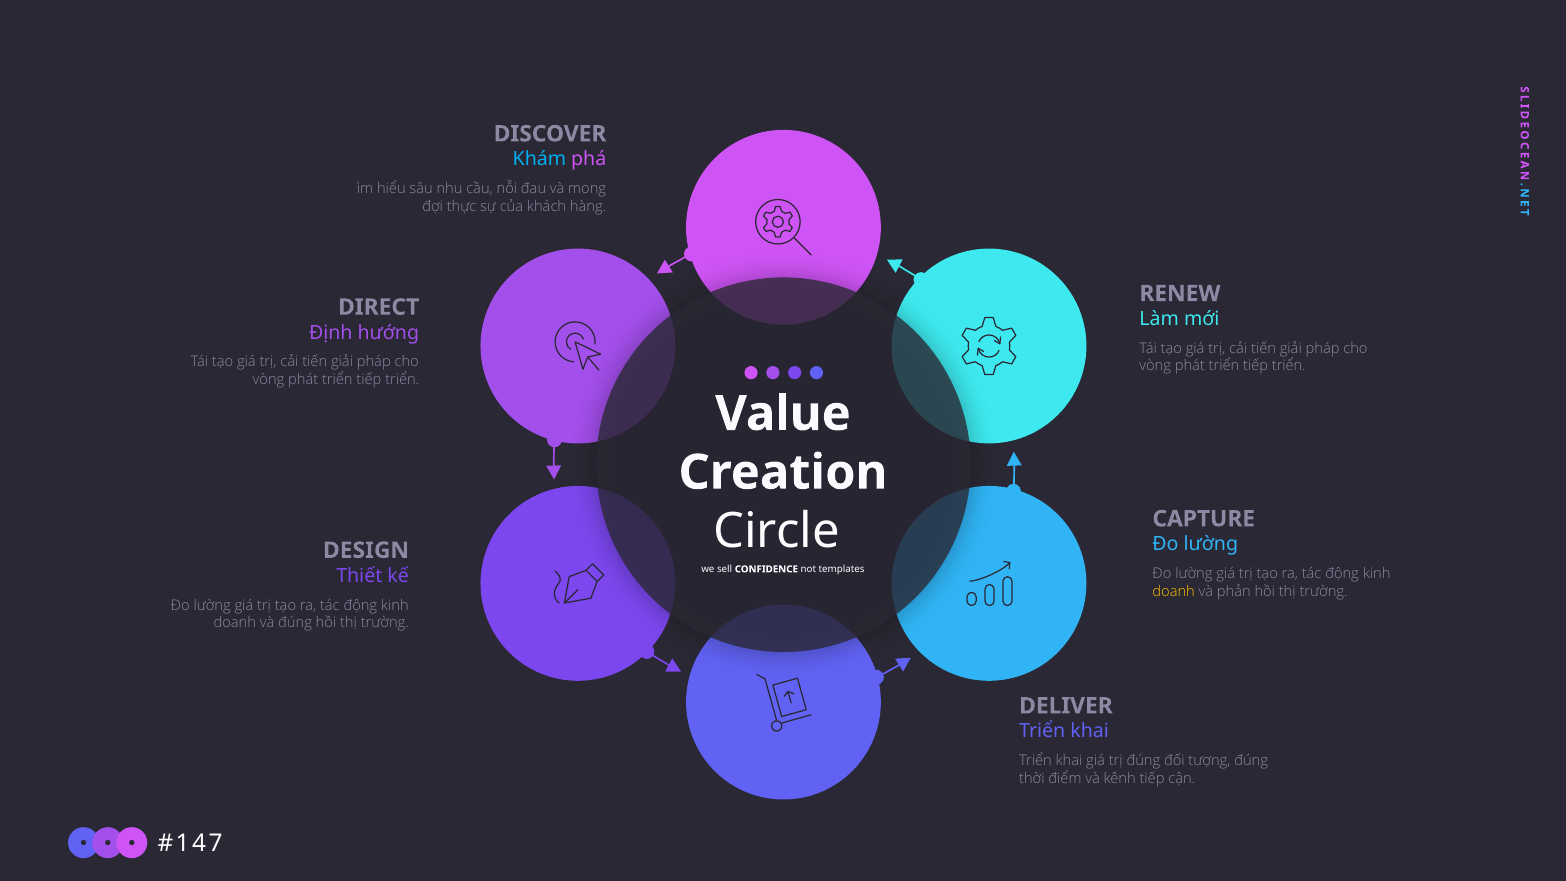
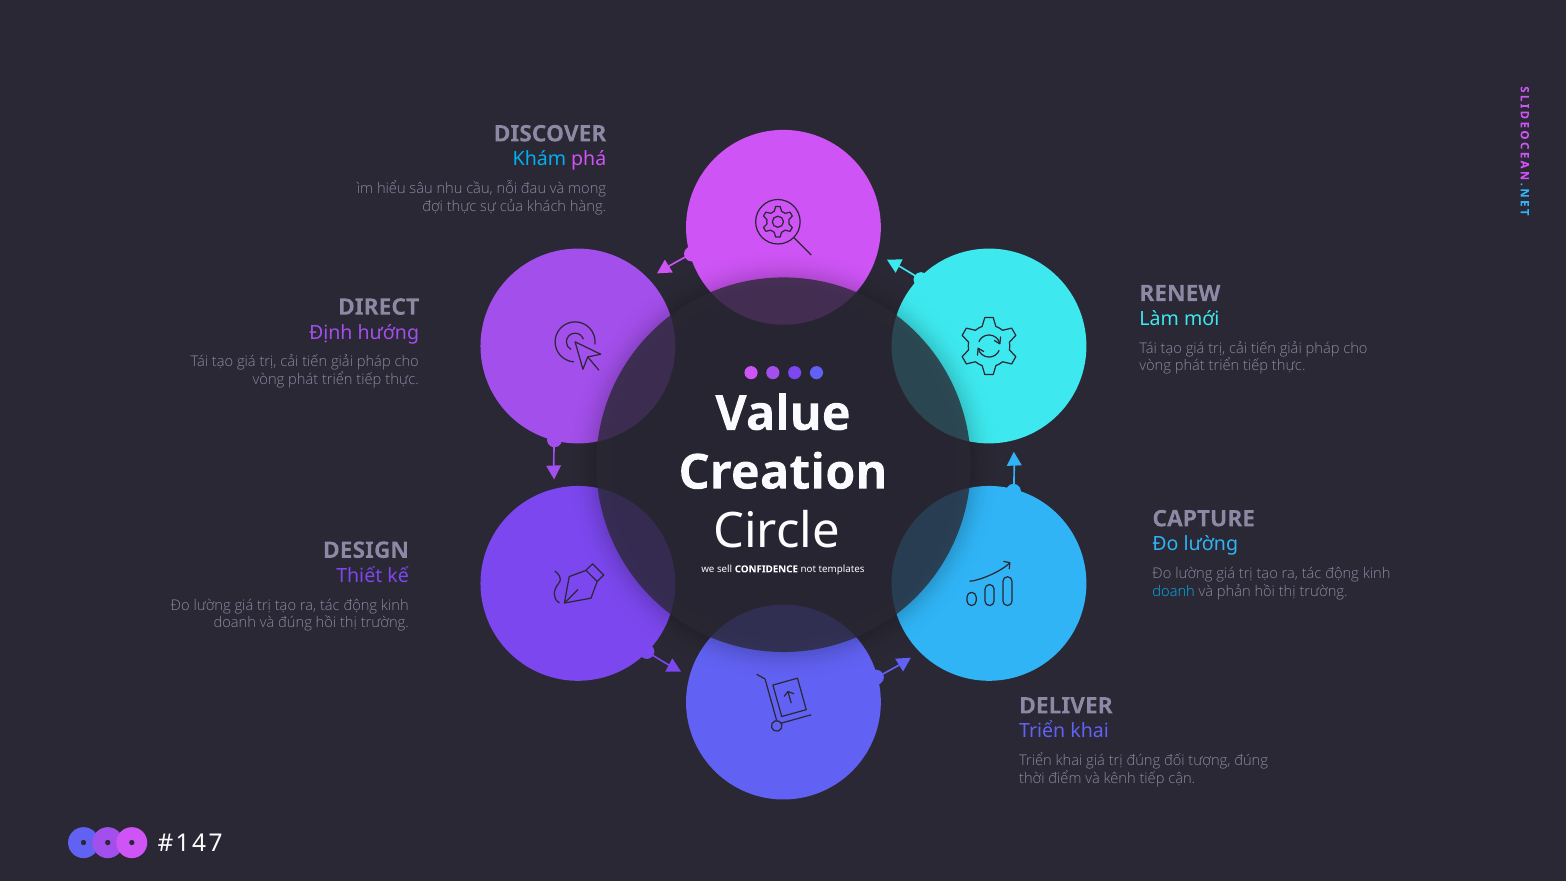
triển at (1289, 366): triển -> thực
triển at (402, 380): triển -> thực
doanh at (1174, 591) colour: yellow -> light blue
